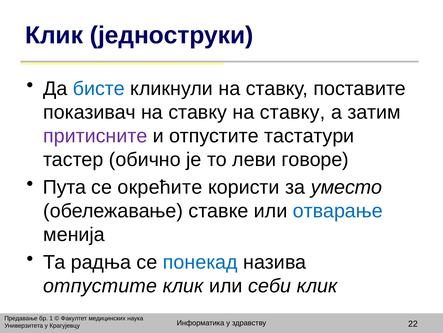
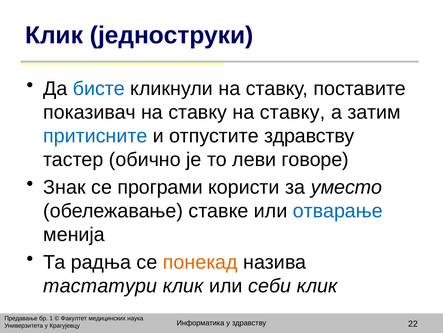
притисните colour: purple -> blue
отпустите тастатури: тастатури -> здравству
Пута: Пута -> Знак
окрећите: окрећите -> програми
понекад colour: blue -> orange
отпустите at (100, 285): отпустите -> тастатури
